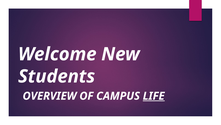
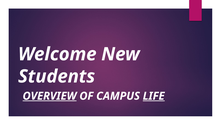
OVERVIEW underline: none -> present
